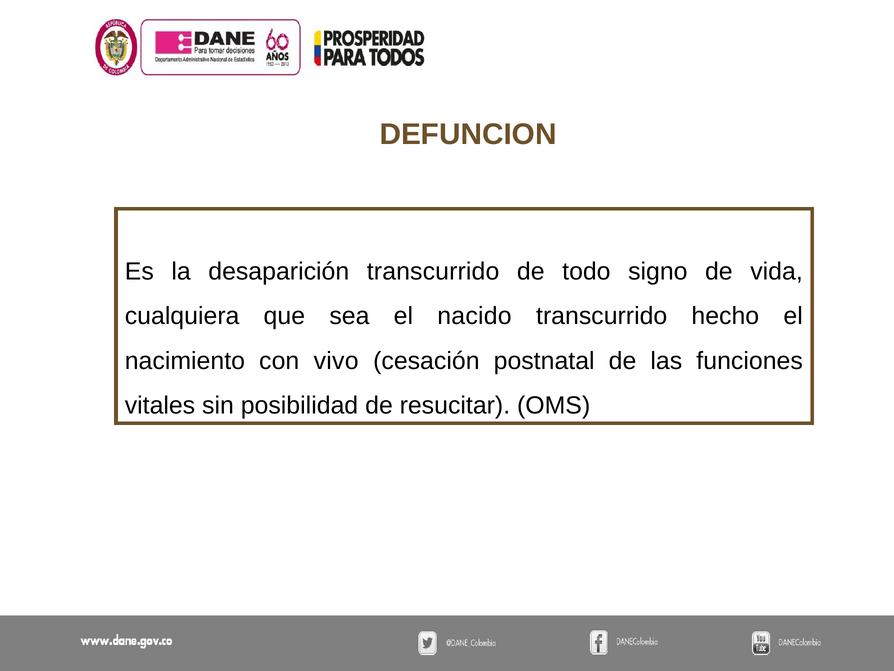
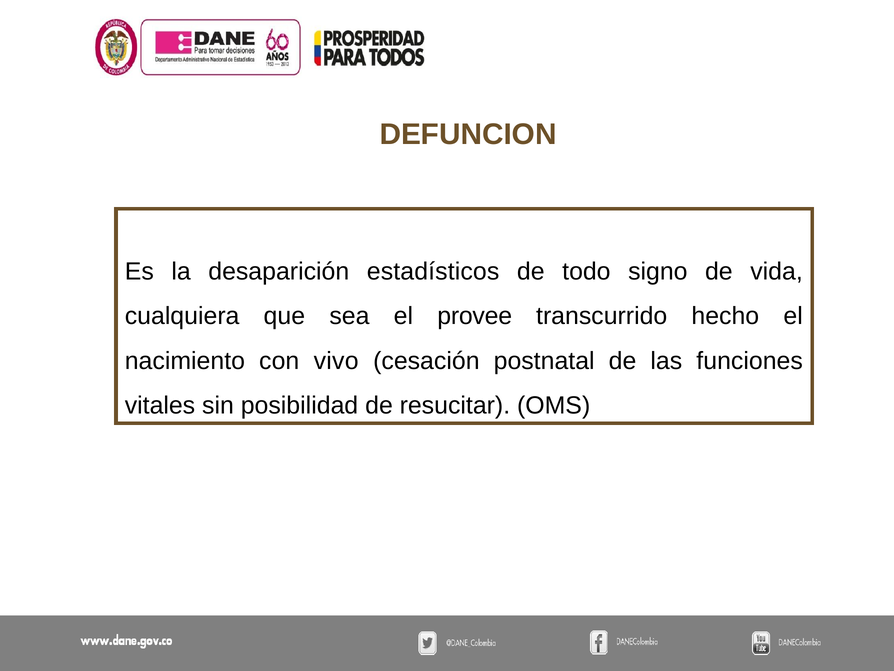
desaparición transcurrido: transcurrido -> estadísticos
nacido: nacido -> provee
